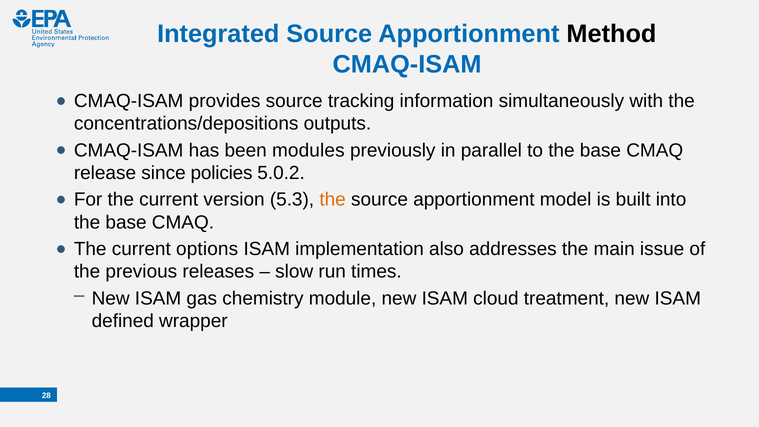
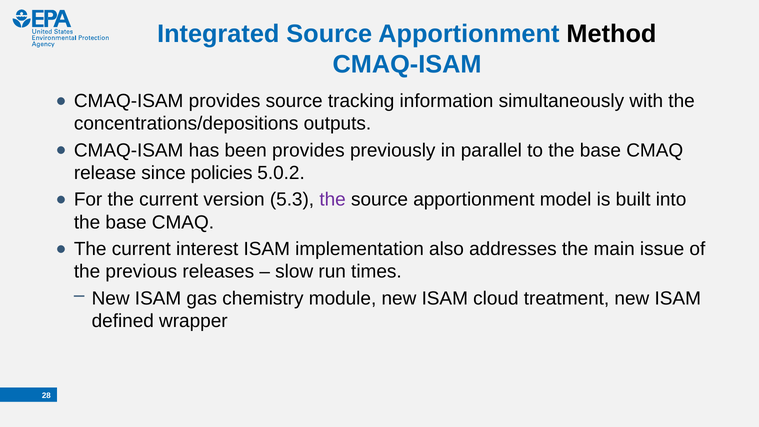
been modules: modules -> provides
the at (333, 200) colour: orange -> purple
options: options -> interest
